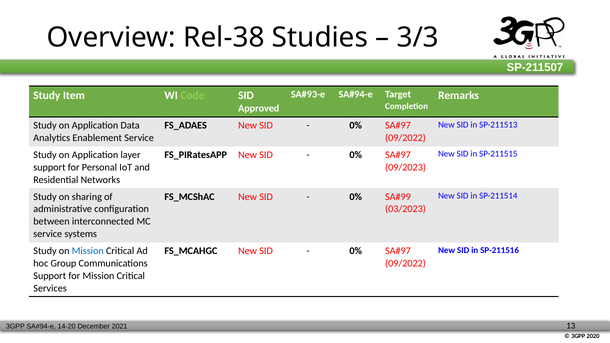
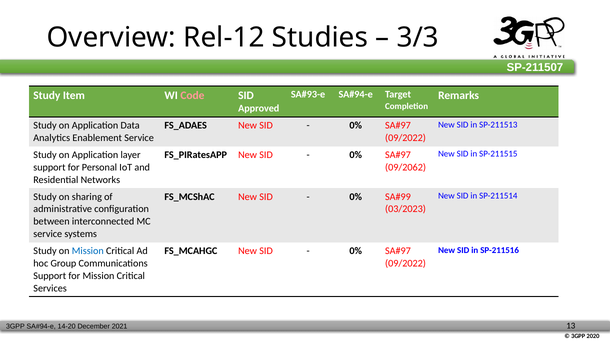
Rel-38: Rel-38 -> Rel-12
Code colour: light green -> pink
09/2023: 09/2023 -> 09/2062
